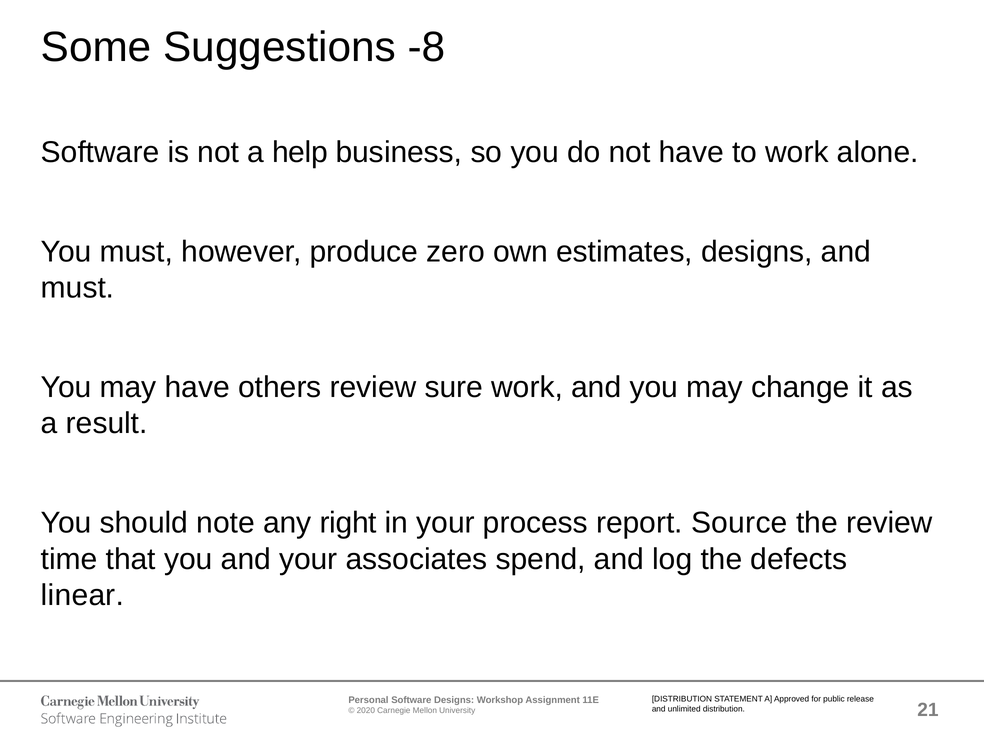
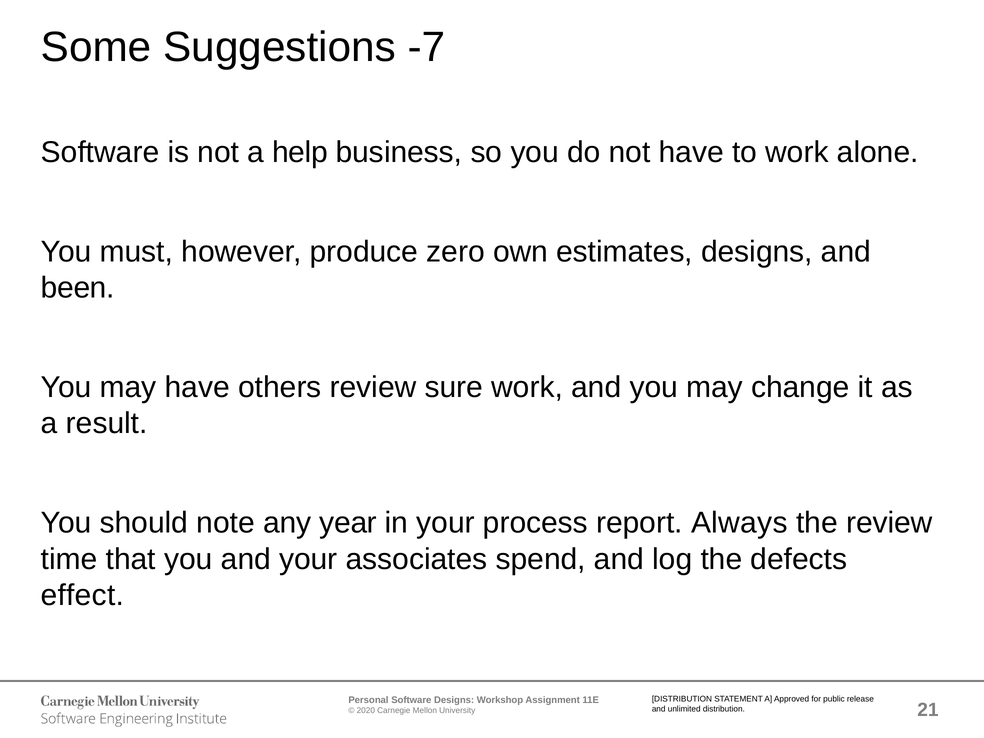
-8: -8 -> -7
must at (78, 288): must -> been
right: right -> year
Source: Source -> Always
linear: linear -> effect
